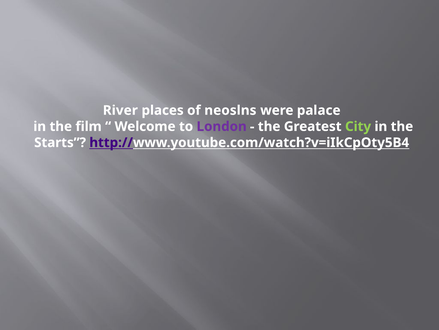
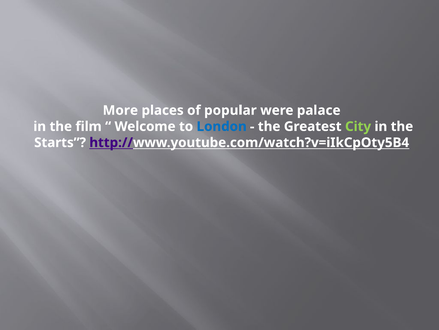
River: River -> More
neoslns: neoslns -> popular
London colour: purple -> blue
